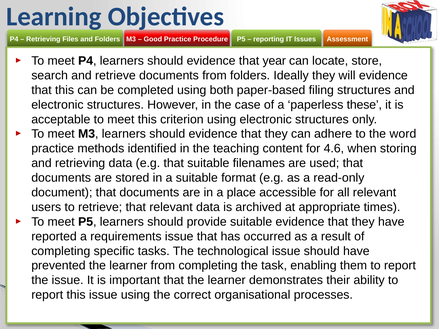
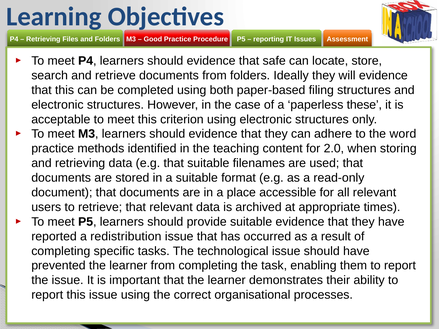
year: year -> safe
4.6: 4.6 -> 2.0
requirements: requirements -> redistribution
